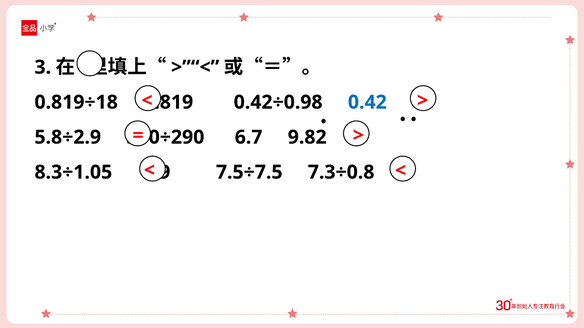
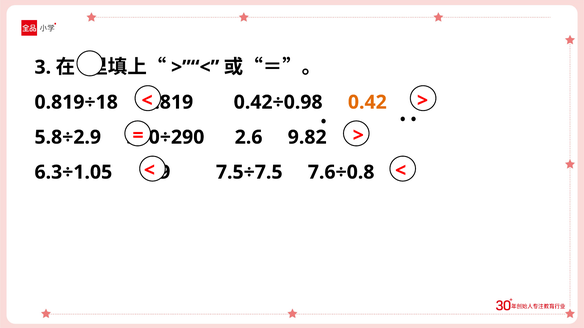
0.42 colour: blue -> orange
6.7: 6.7 -> 2.6
8.3÷1.05: 8.3÷1.05 -> 6.3÷1.05
7.3÷0.8: 7.3÷0.8 -> 7.6÷0.8
